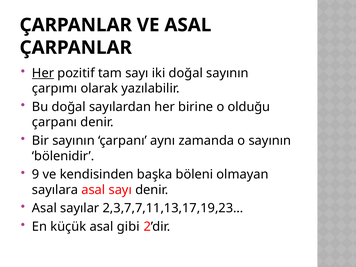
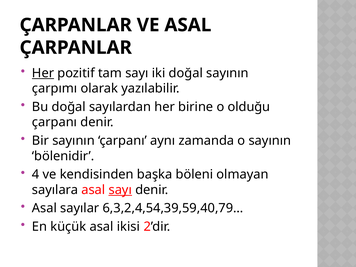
9: 9 -> 4
sayı at (120, 190) underline: none -> present
2,3,7,7,11,13,17,19,23…: 2,3,7,7,11,13,17,19,23… -> 6,3,2,4,54,39,59,40,79…
gibi: gibi -> ikisi
